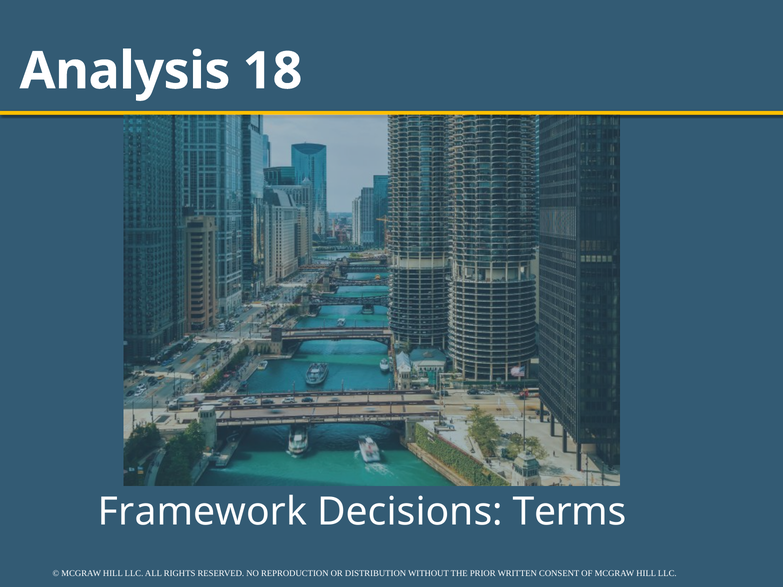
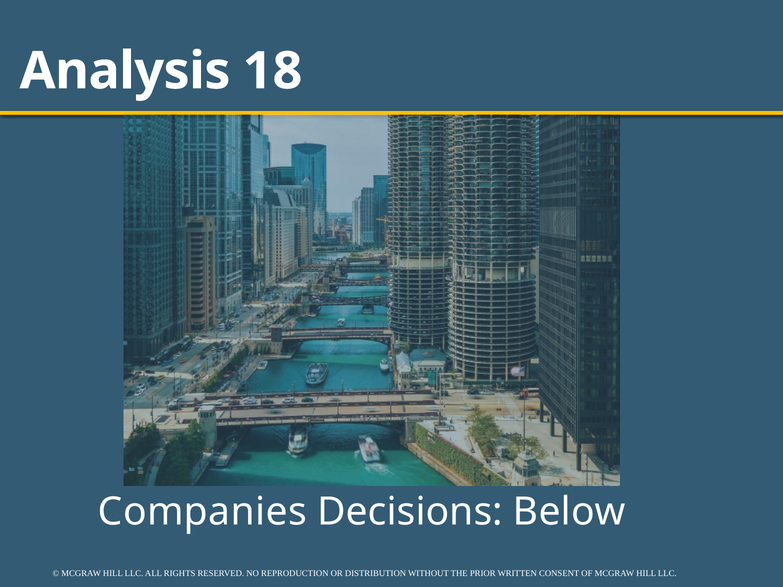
Framework: Framework -> Companies
Terms: Terms -> Below
